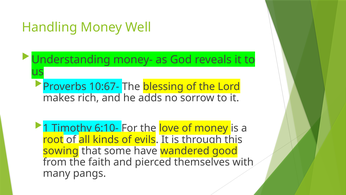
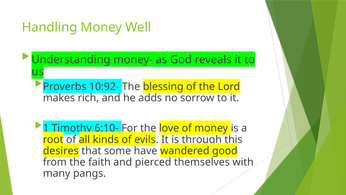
10:67-: 10:67- -> 10:92-
sowing: sowing -> desires
